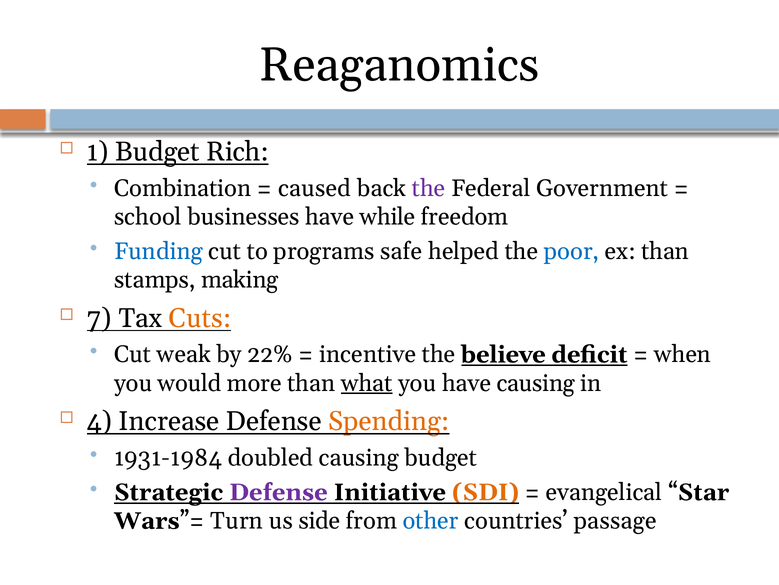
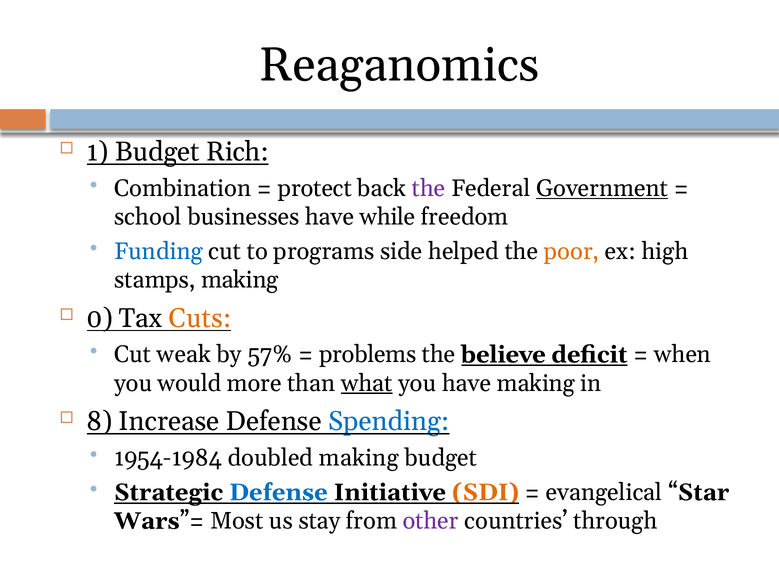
caused: caused -> protect
Government underline: none -> present
safe: safe -> side
poor colour: blue -> orange
ex than: than -> high
7: 7 -> 0
22%: 22% -> 57%
incentive: incentive -> problems
have causing: causing -> making
4: 4 -> 8
Spending colour: orange -> blue
1931-1984: 1931-1984 -> 1954-1984
doubled causing: causing -> making
Defense at (278, 492) colour: purple -> blue
Turn: Turn -> Most
side: side -> stay
other colour: blue -> purple
passage: passage -> through
